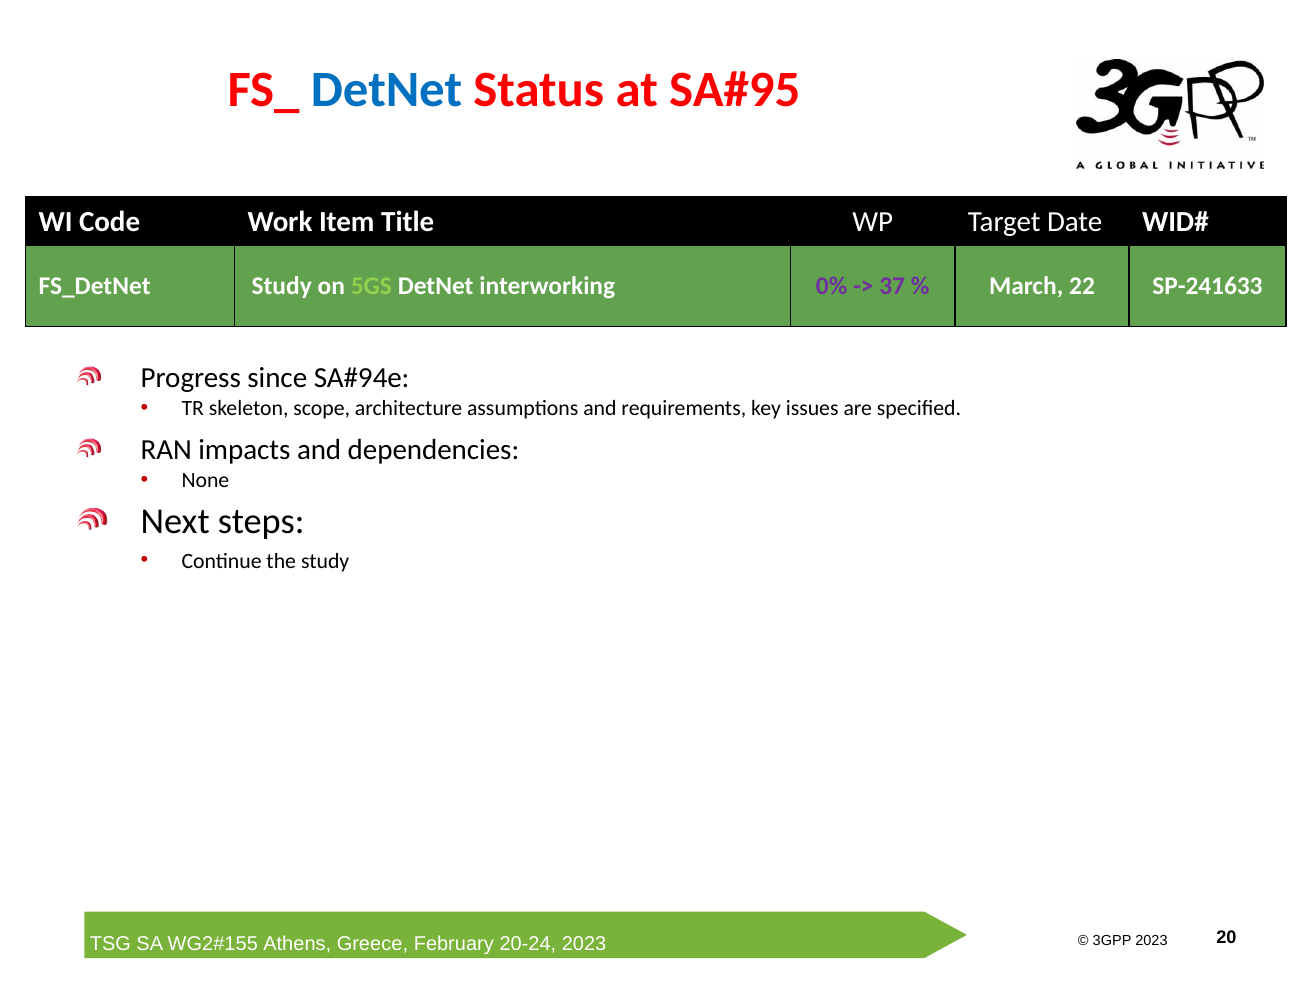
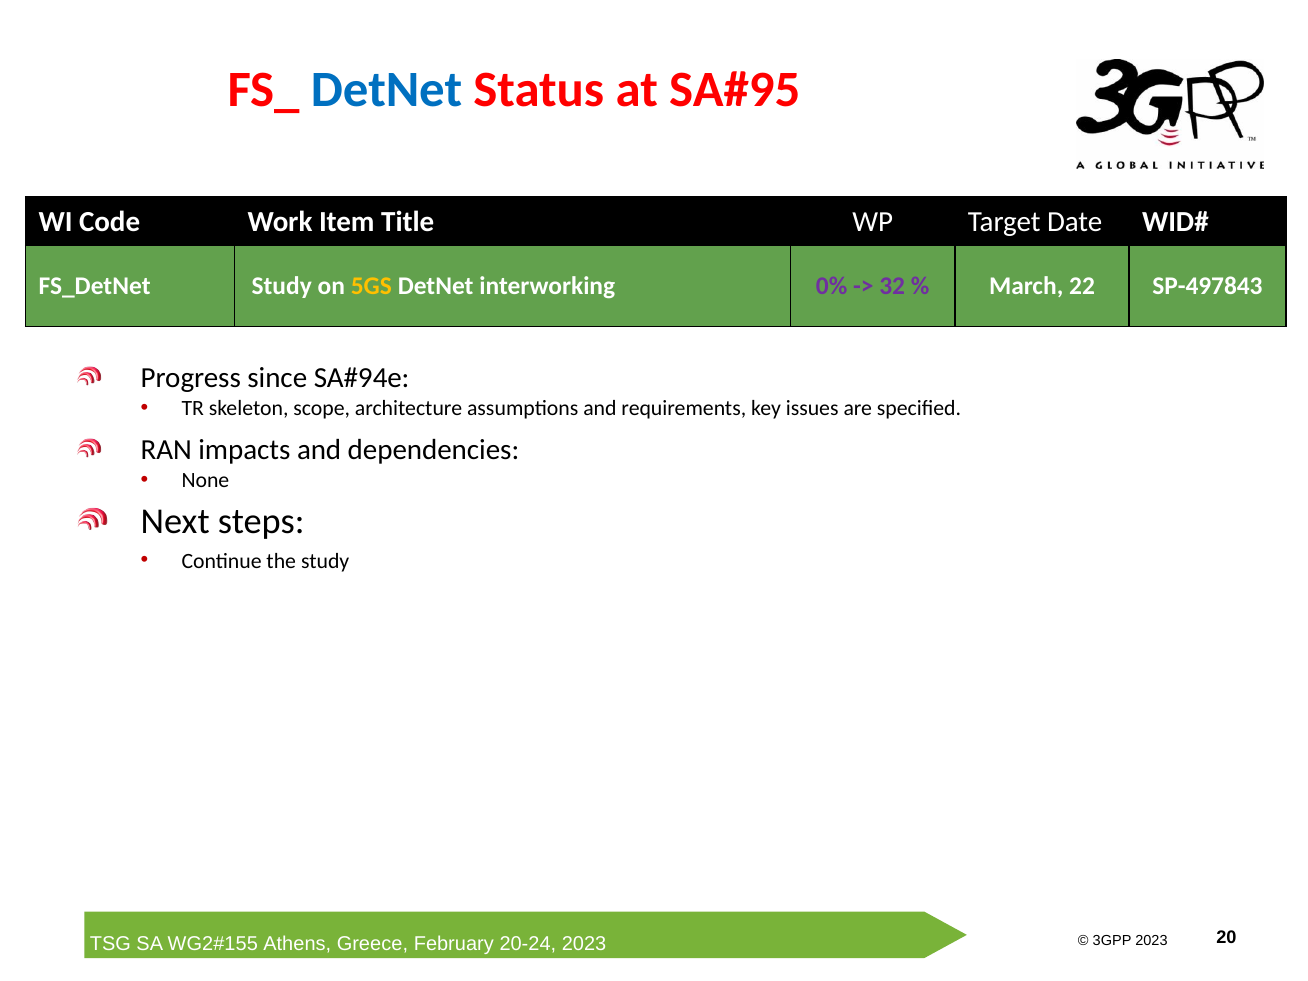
5GS colour: light green -> yellow
37: 37 -> 32
SP-241633: SP-241633 -> SP-497843
